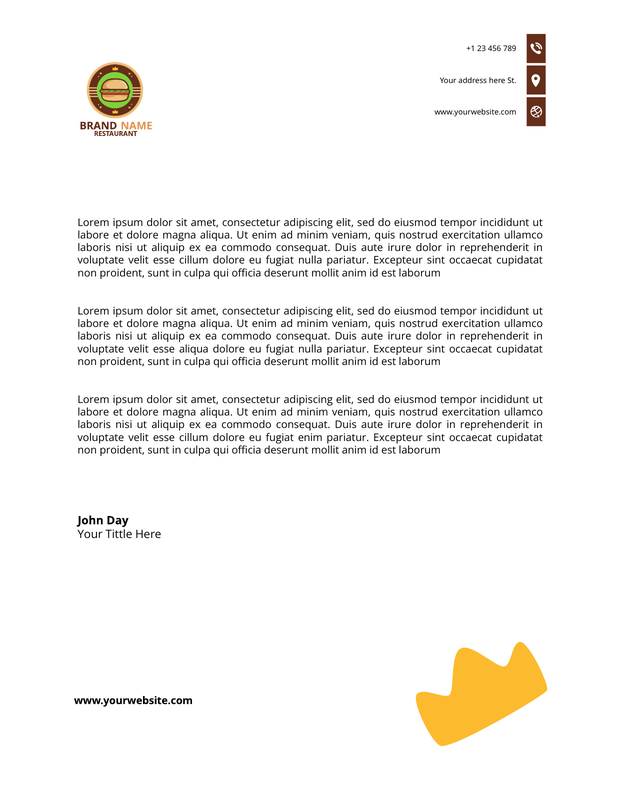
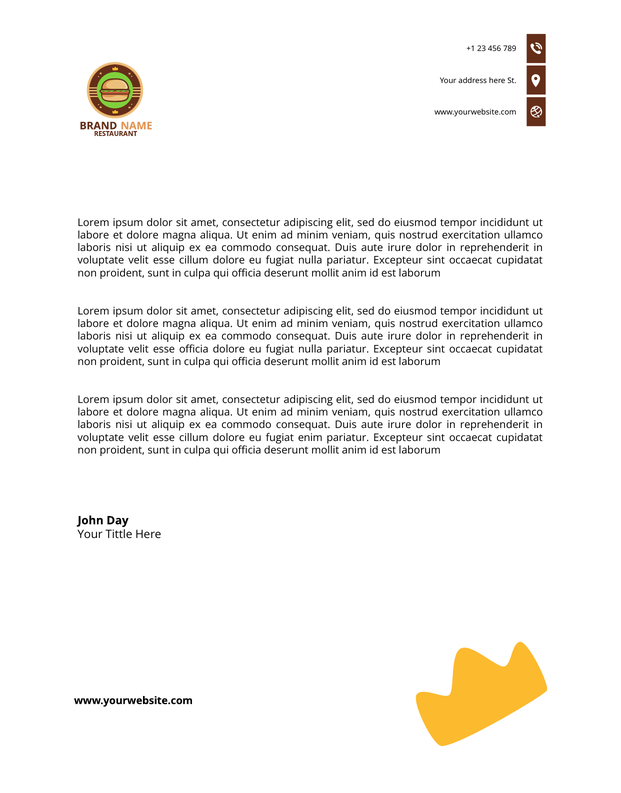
esse aliqua: aliqua -> officia
